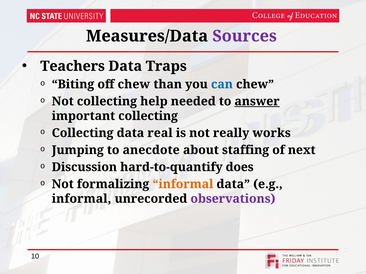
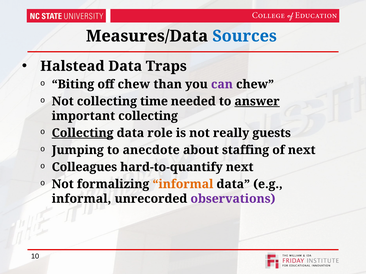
Sources colour: purple -> blue
Teachers: Teachers -> Halstead
can colour: blue -> purple
help: help -> time
Collecting at (83, 133) underline: none -> present
real: real -> role
works: works -> guests
Discussion: Discussion -> Colleagues
hard-to-quantify does: does -> next
